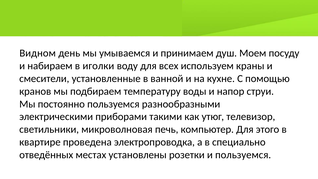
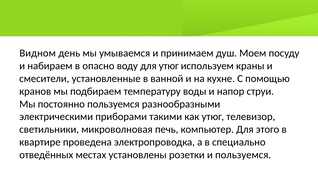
иголки: иголки -> опасно
для всех: всех -> утюг
